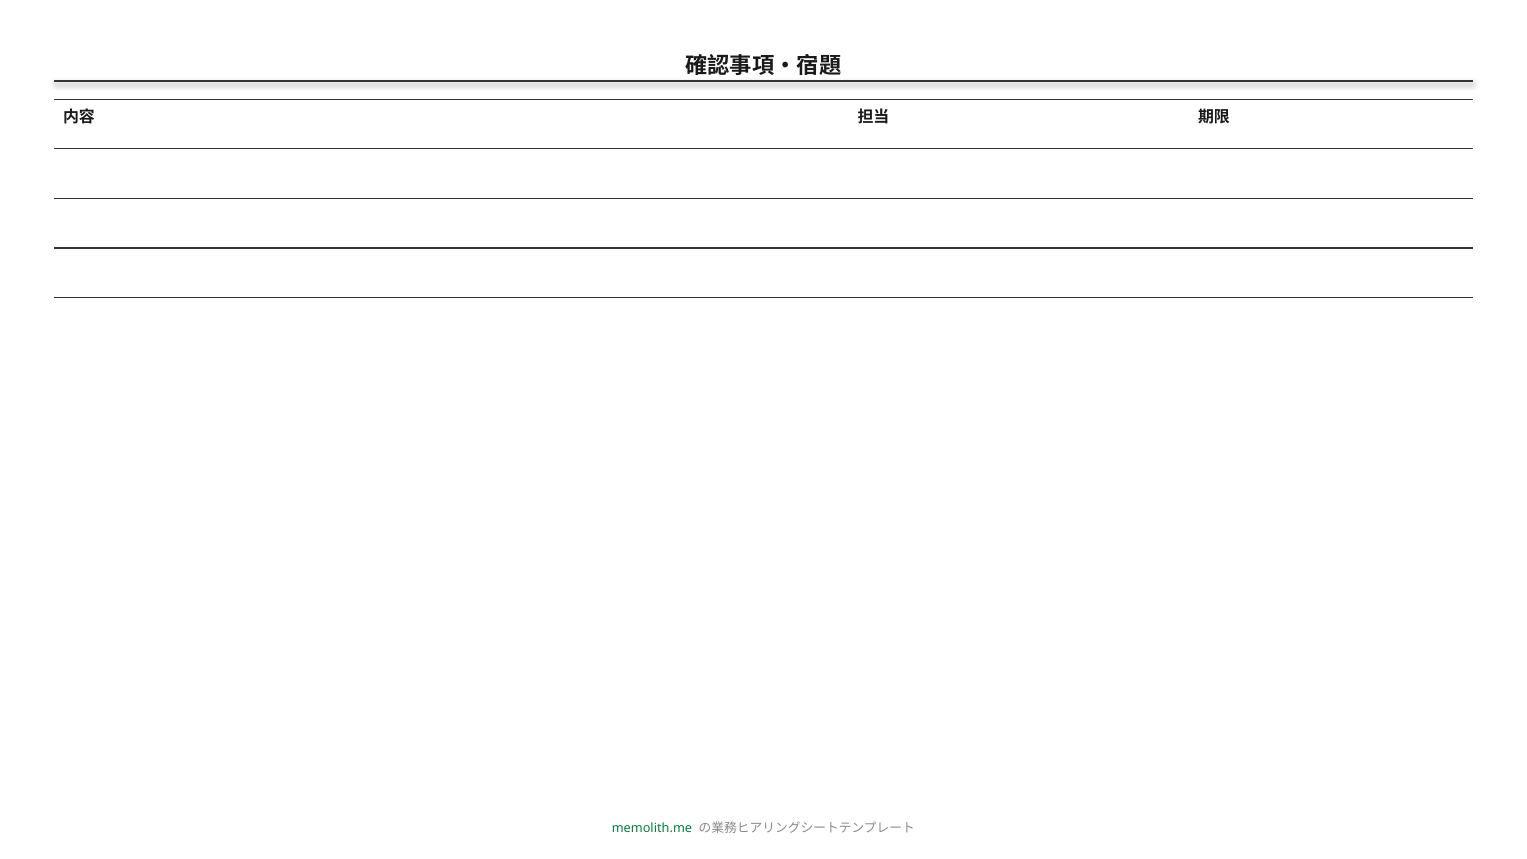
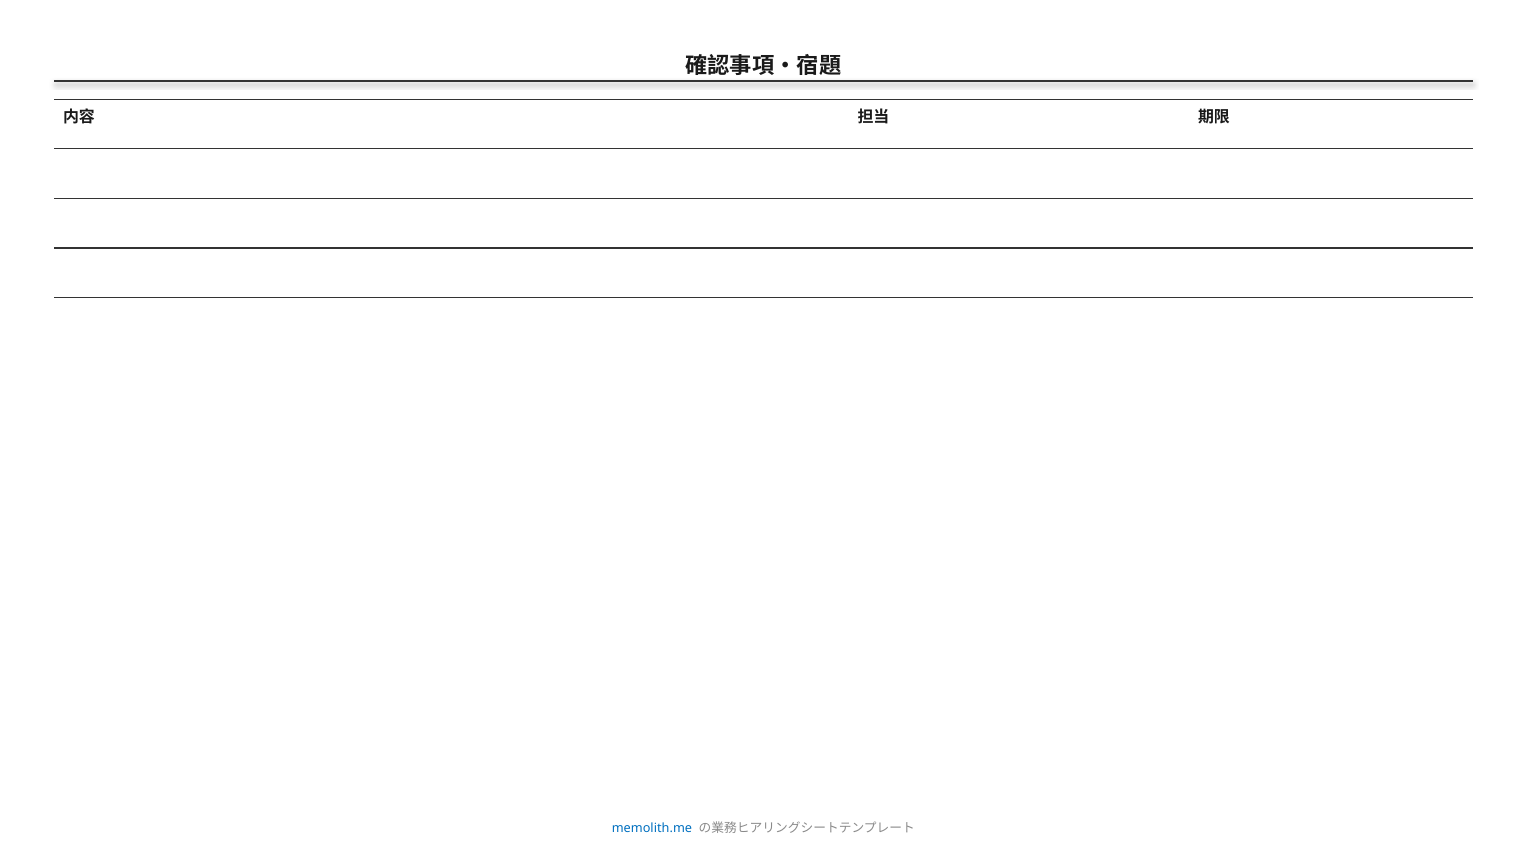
memolith.me colour: green -> blue
